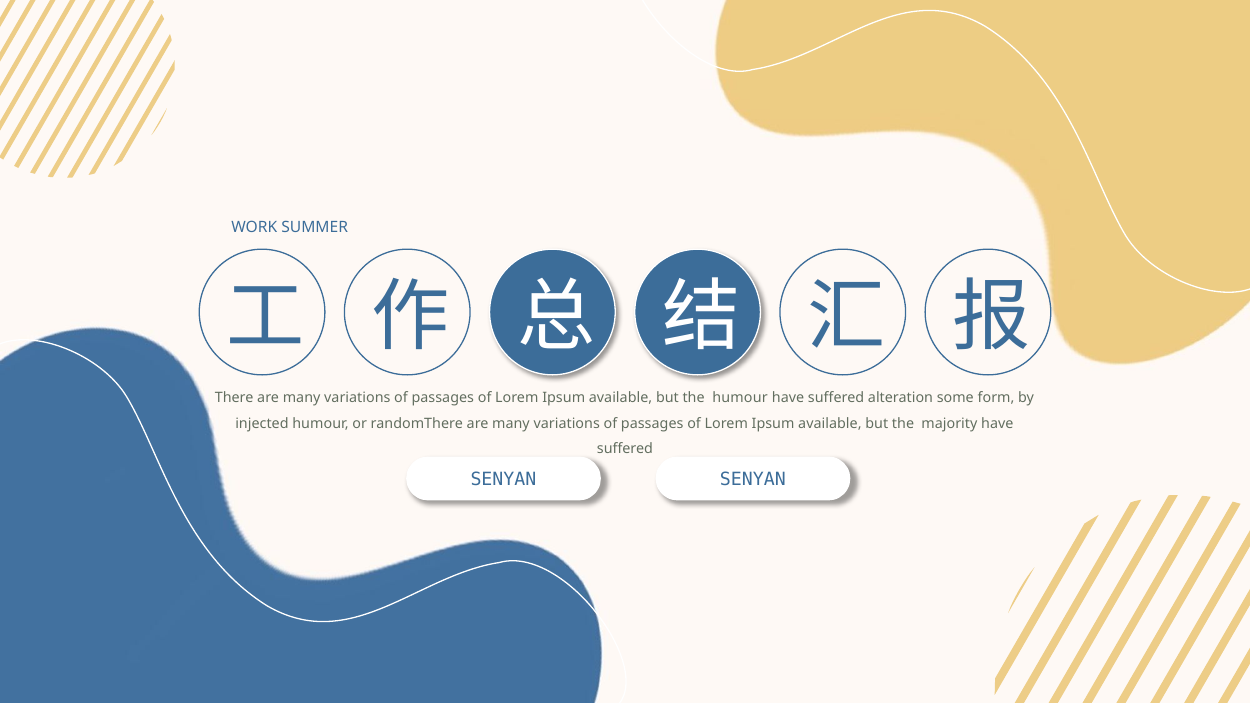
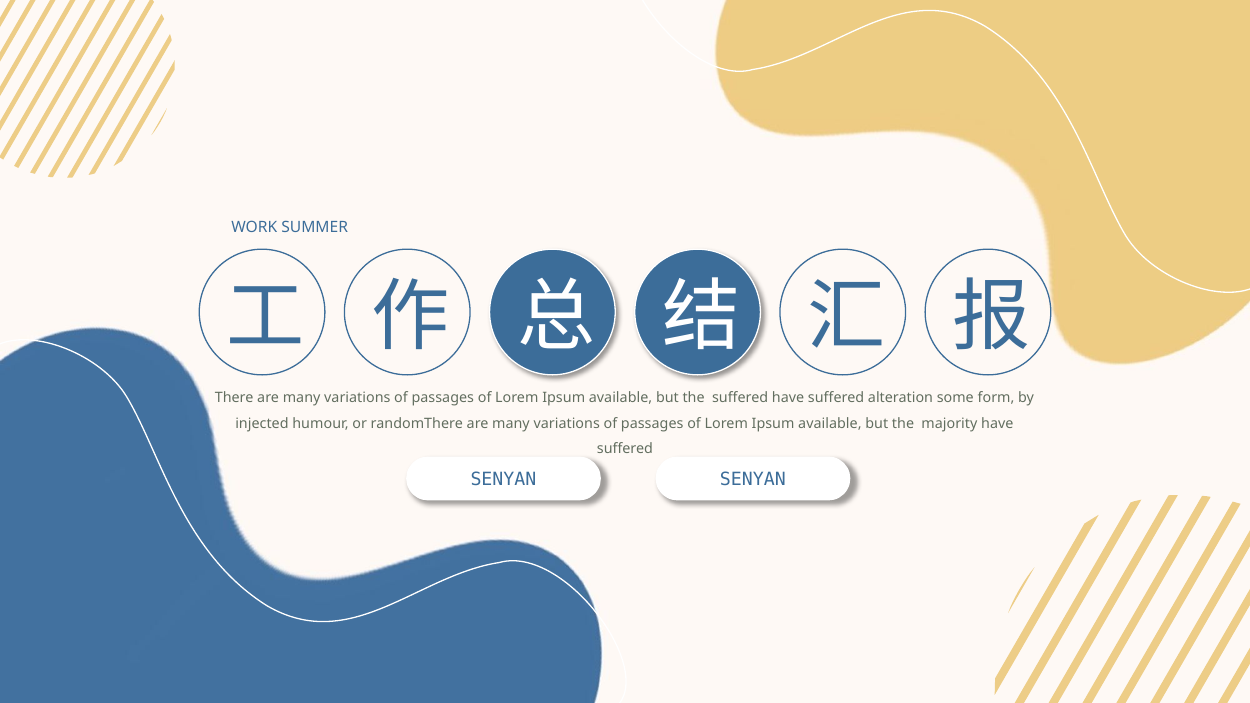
the humour: humour -> suffered
